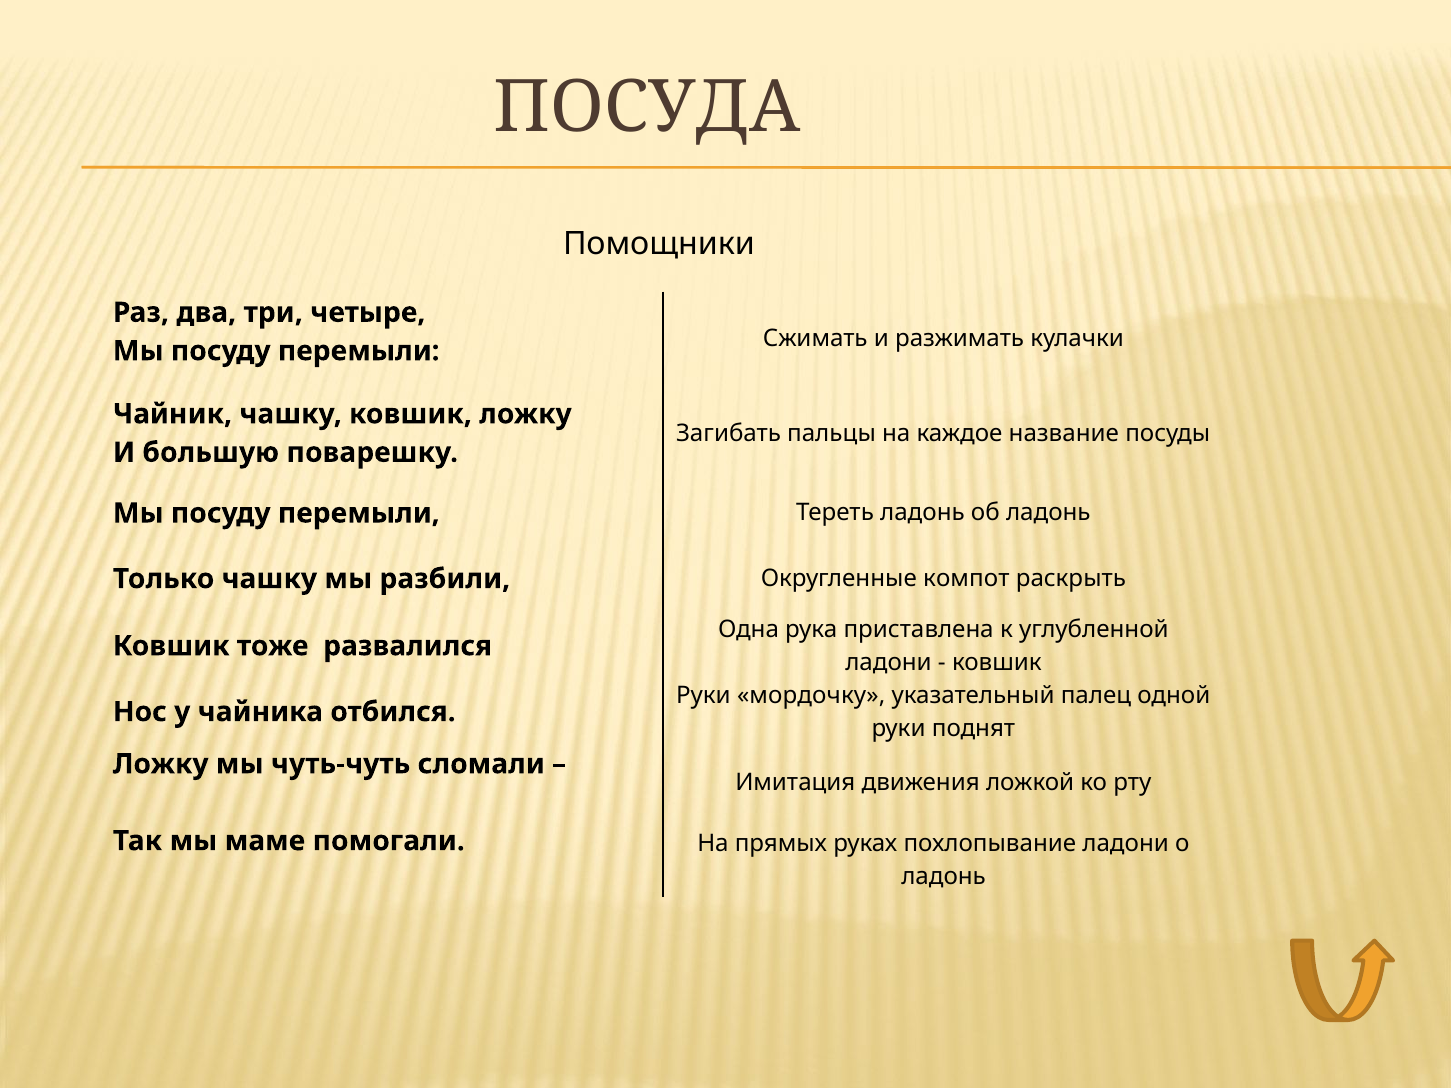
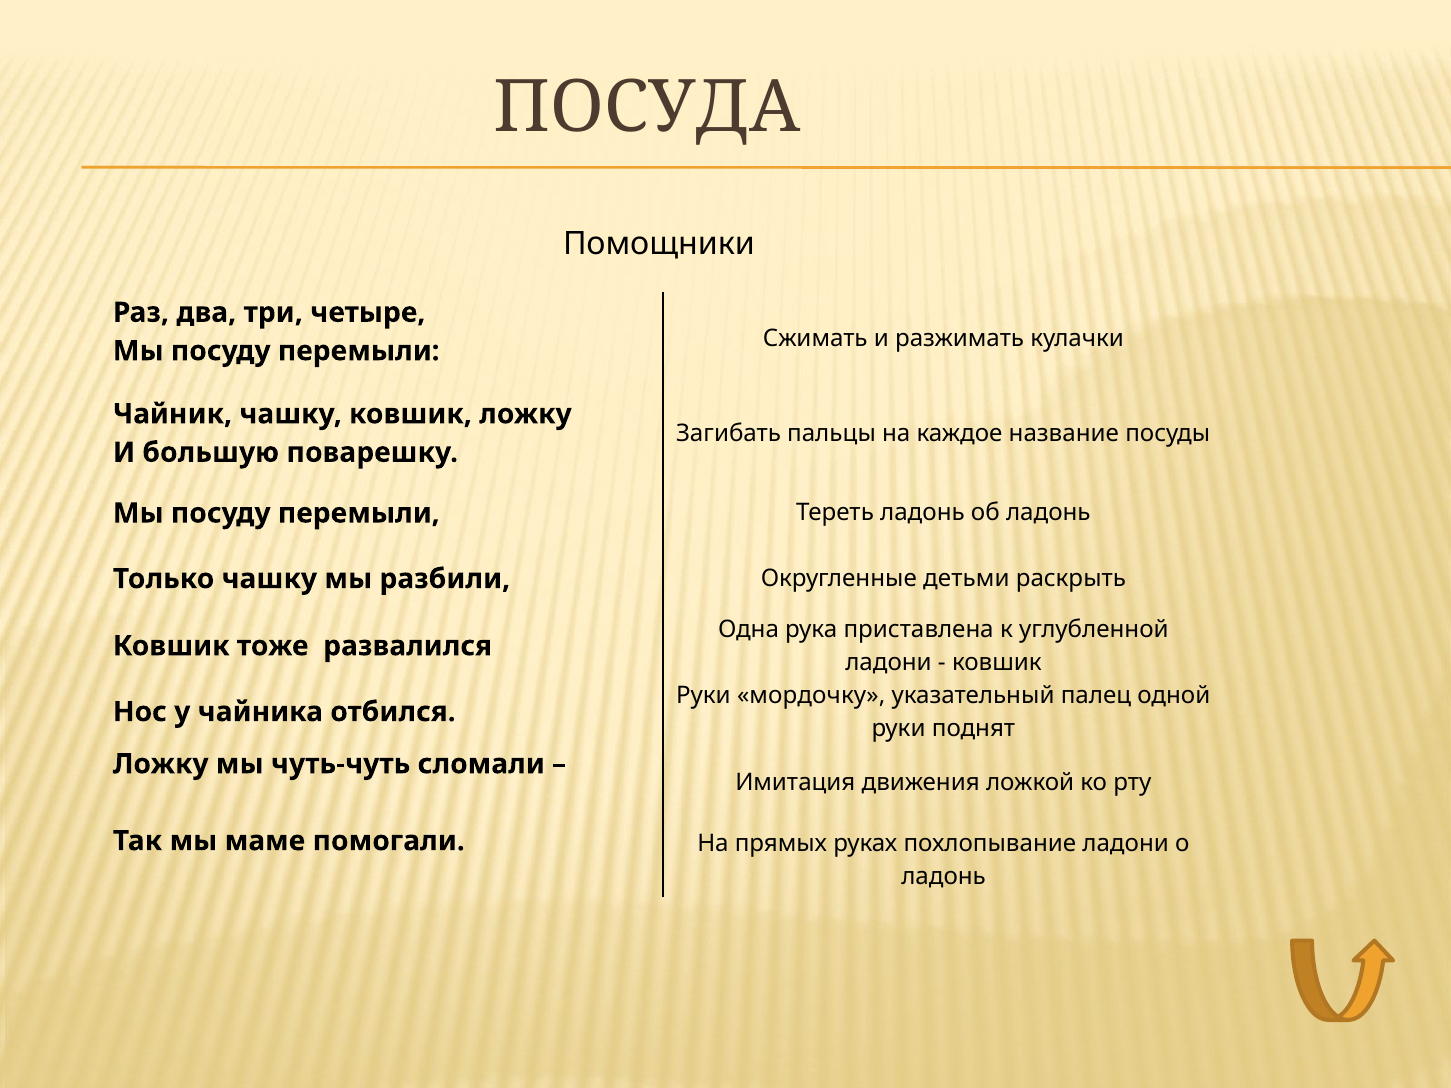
компот: компот -> детьми
